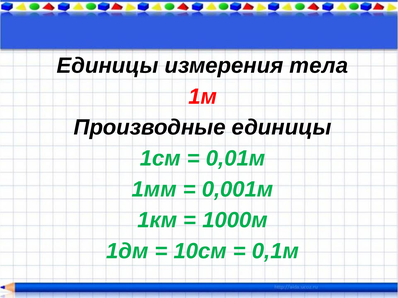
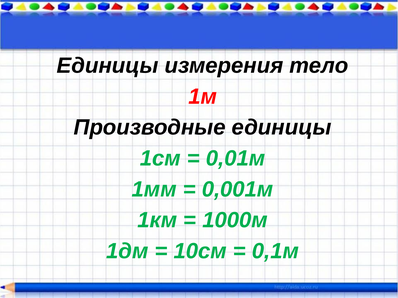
тела: тела -> тело
